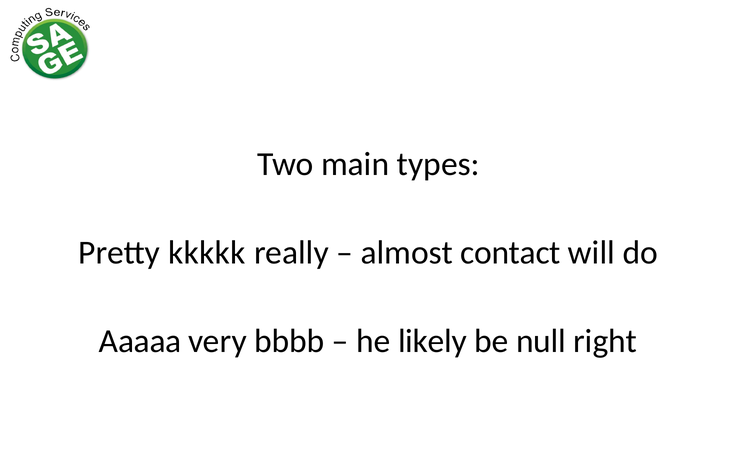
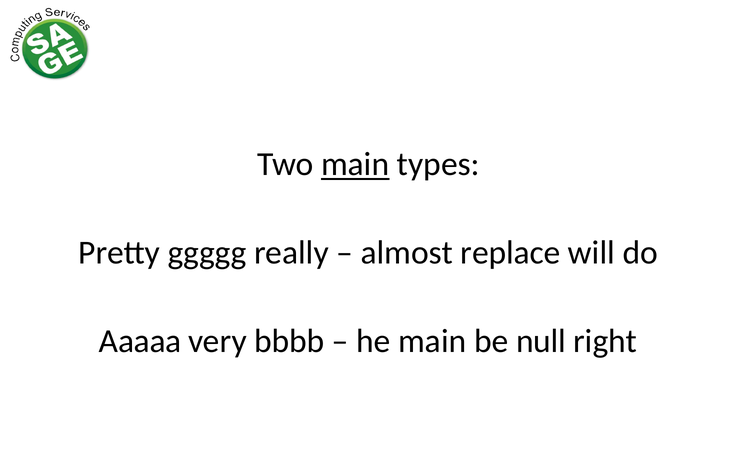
main at (355, 164) underline: none -> present
kkkkk: kkkkk -> ggggg
contact: contact -> replace
he likely: likely -> main
